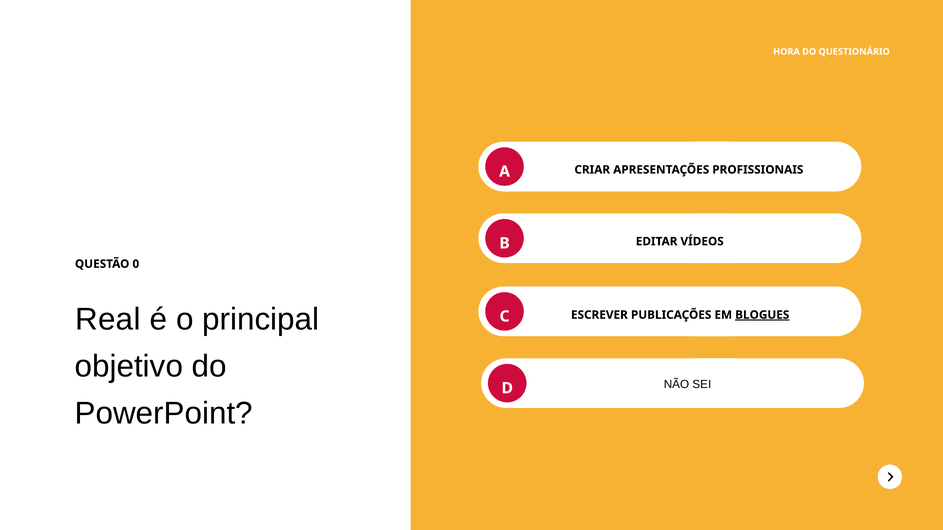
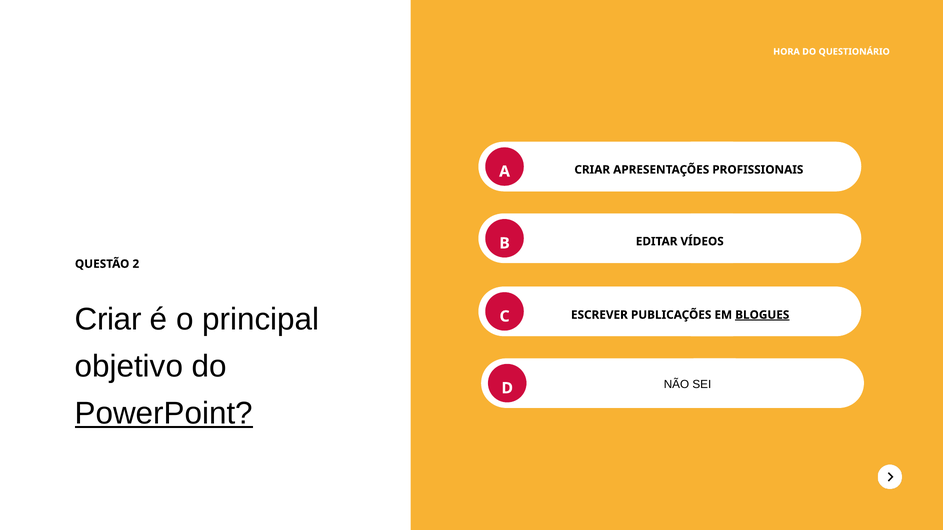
0: 0 -> 2
Real at (108, 319): Real -> Criar
PowerPoint underline: none -> present
